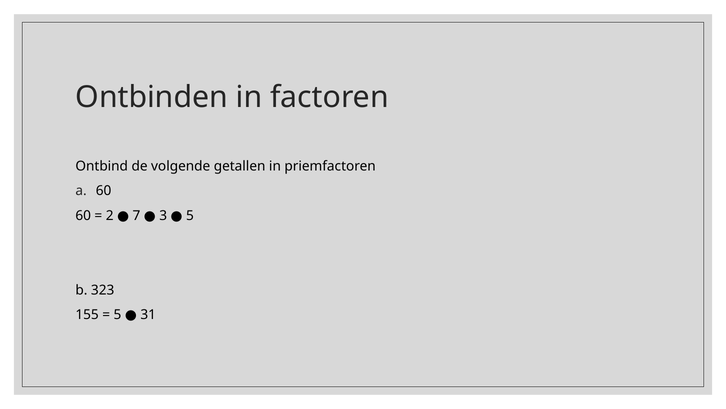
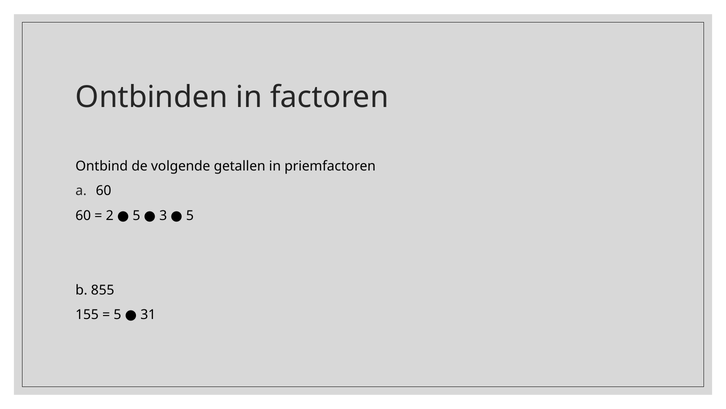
2 7: 7 -> 5
323: 323 -> 855
